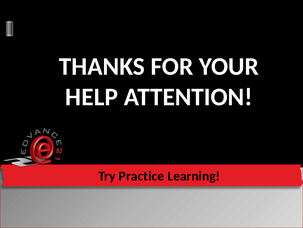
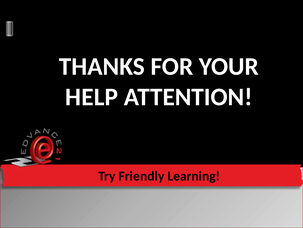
Practice: Practice -> Friendly
